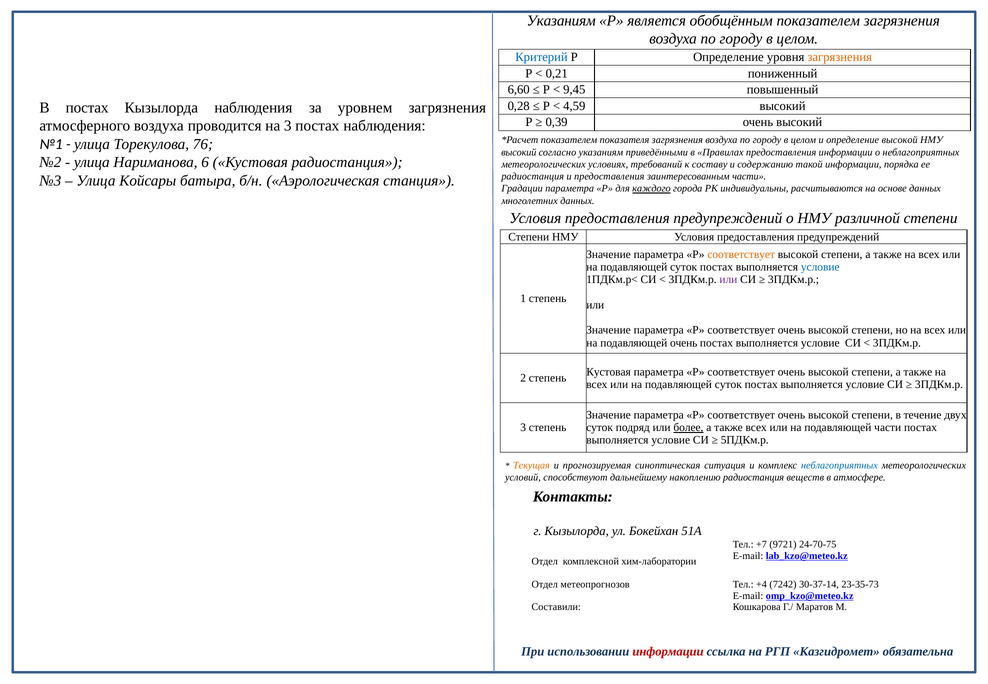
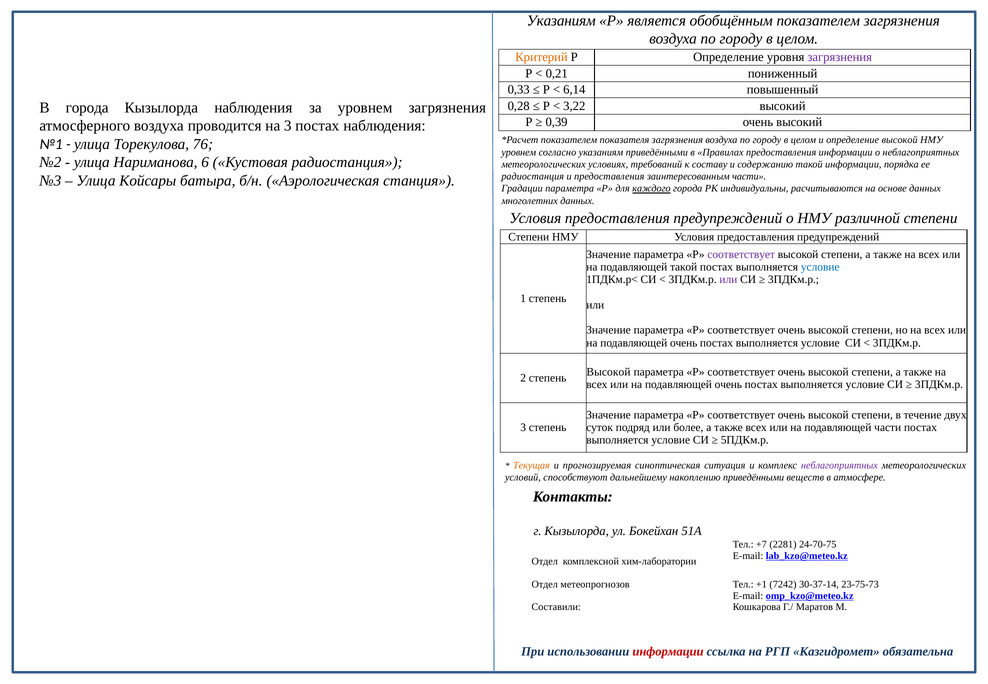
Критерий colour: blue -> orange
загрязнения at (840, 57) colour: orange -> purple
6,60: 6,60 -> 0,33
9,45: 9,45 -> 6,14
4,59: 4,59 -> 3,22
В постах: постах -> города
высокий at (519, 152): высокий -> уровнем
соответствует at (741, 254) colour: orange -> purple
суток at (684, 267): суток -> такой
Кустовая at (609, 372): Кустовая -> Высокой
суток at (728, 384): суток -> очень
более underline: present -> none
неблагоприятных at (839, 465) colour: blue -> purple
накоплению радиостанция: радиостанция -> приведёнными
9721: 9721 -> 2281
+4: +4 -> +1
23-35-73: 23-35-73 -> 23-75-73
